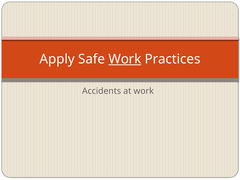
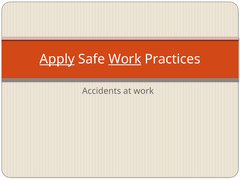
Apply underline: none -> present
